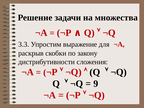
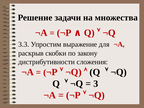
9: 9 -> 3
